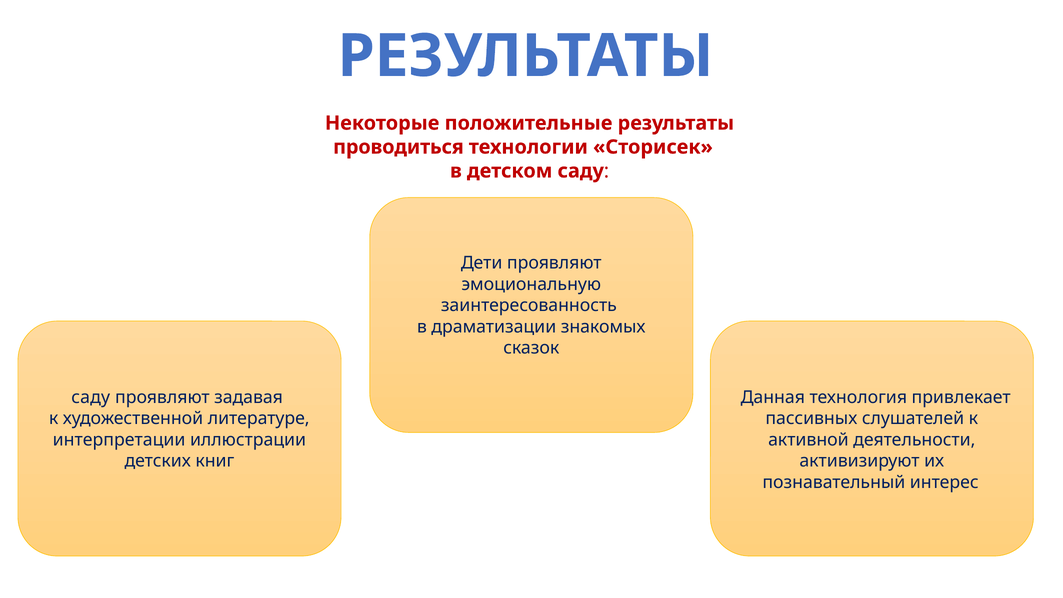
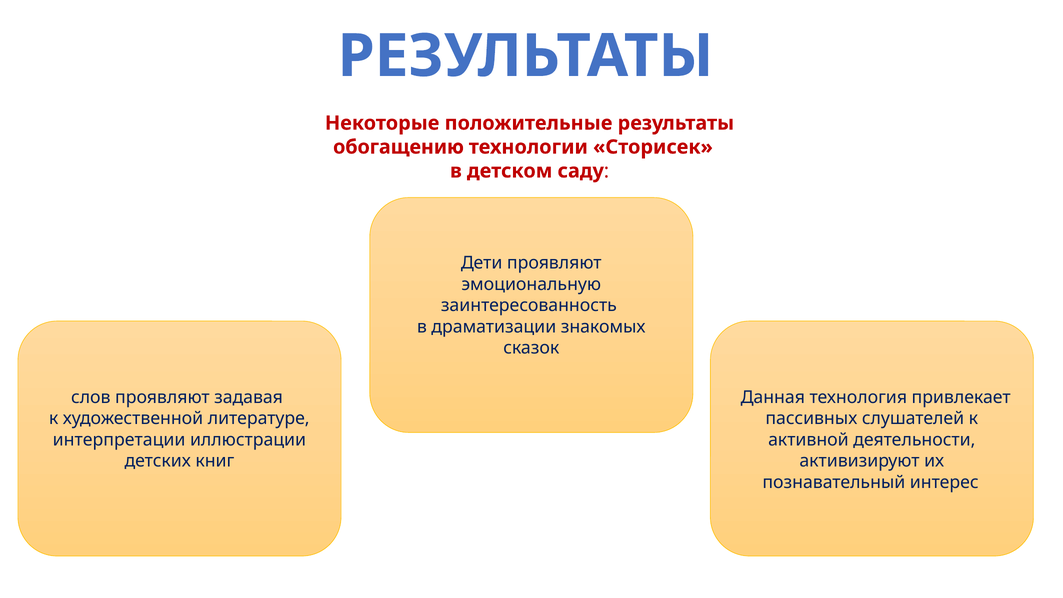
проводиться: проводиться -> обогащению
саду at (91, 397): саду -> слов
